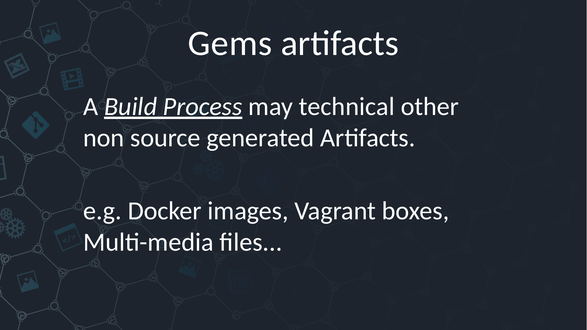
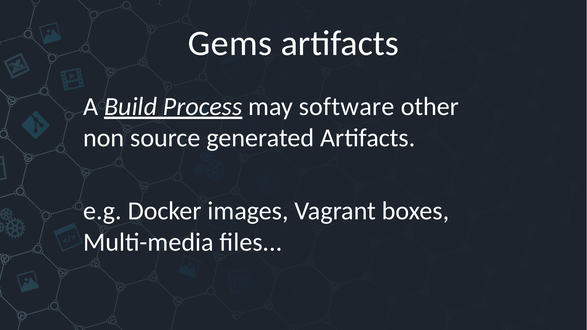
technical: technical -> software
